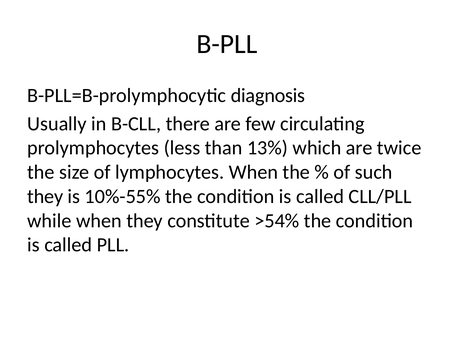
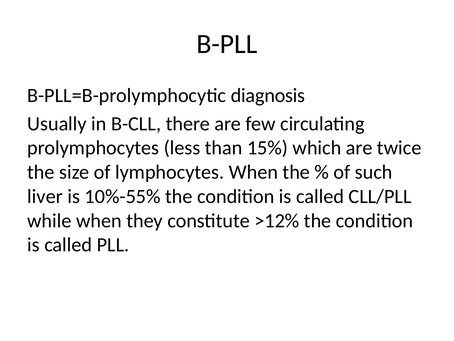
13%: 13% -> 15%
they at (45, 196): they -> liver
>54%: >54% -> >12%
